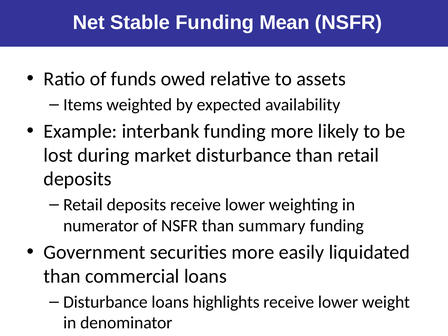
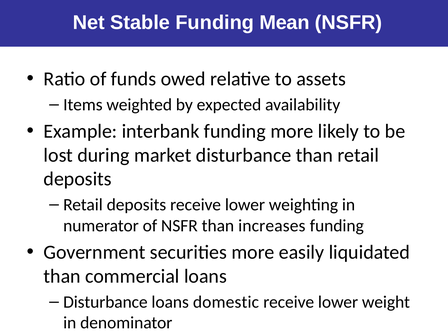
summary: summary -> increases
highlights: highlights -> domestic
